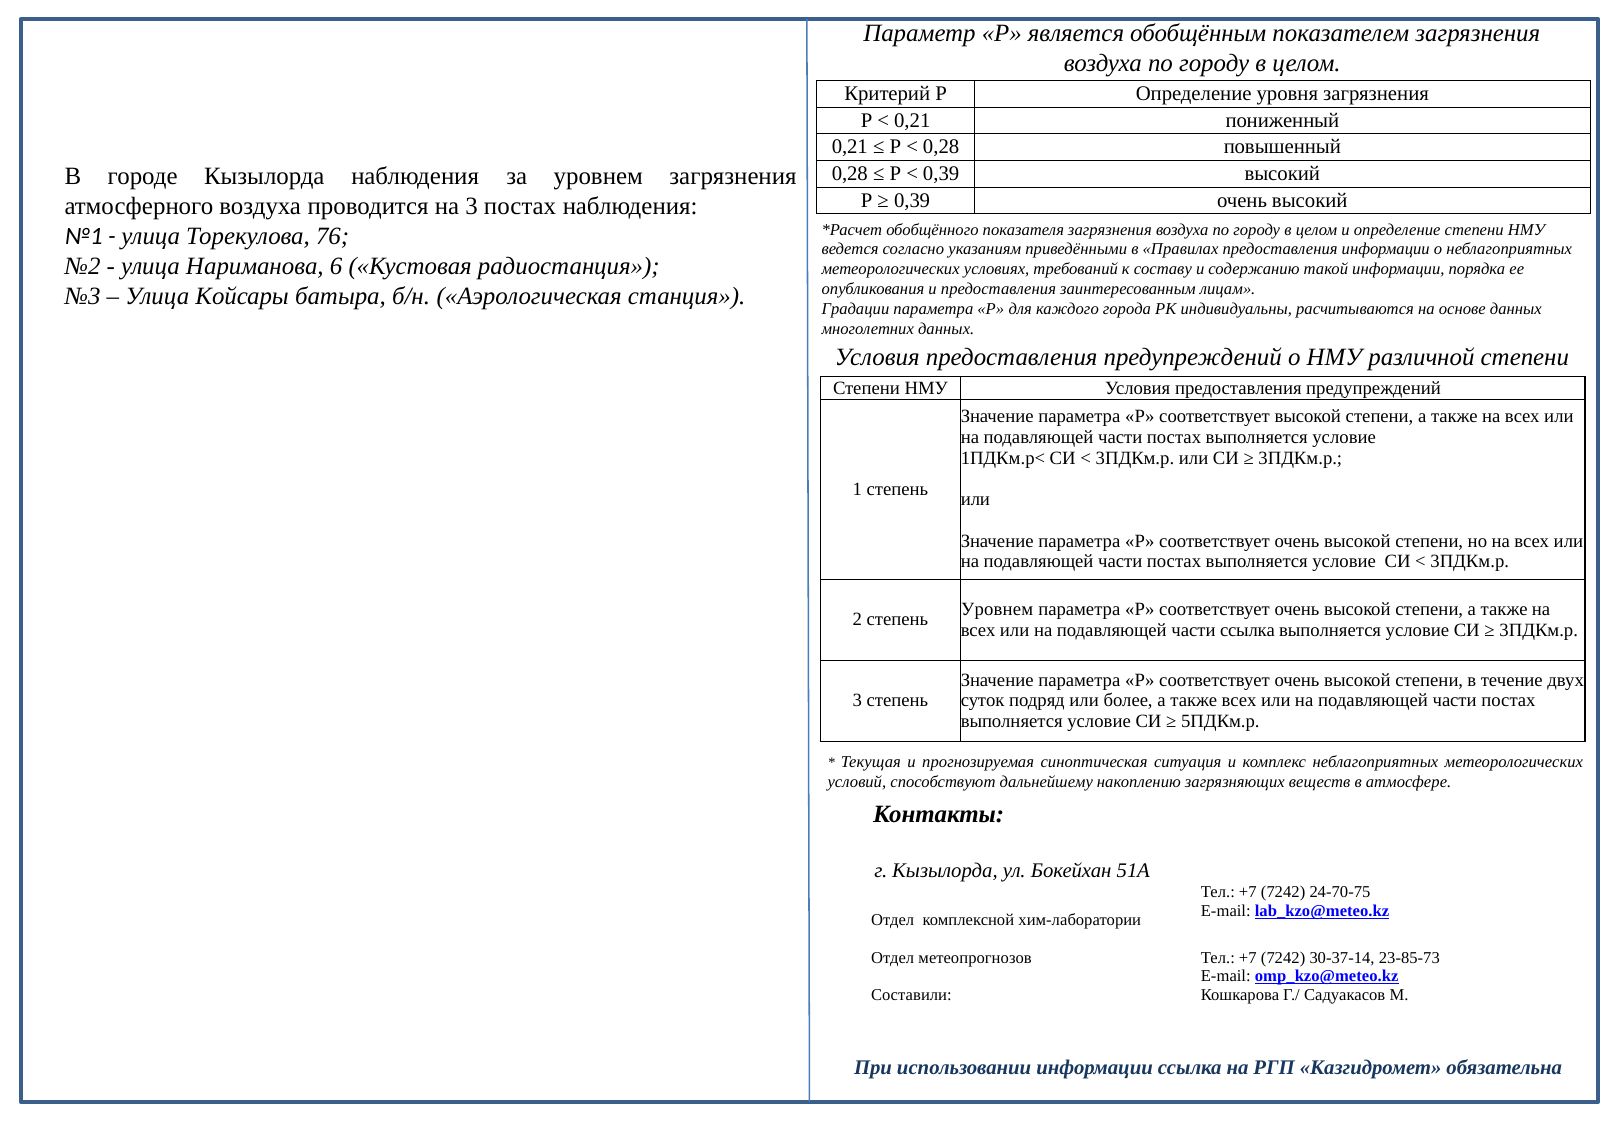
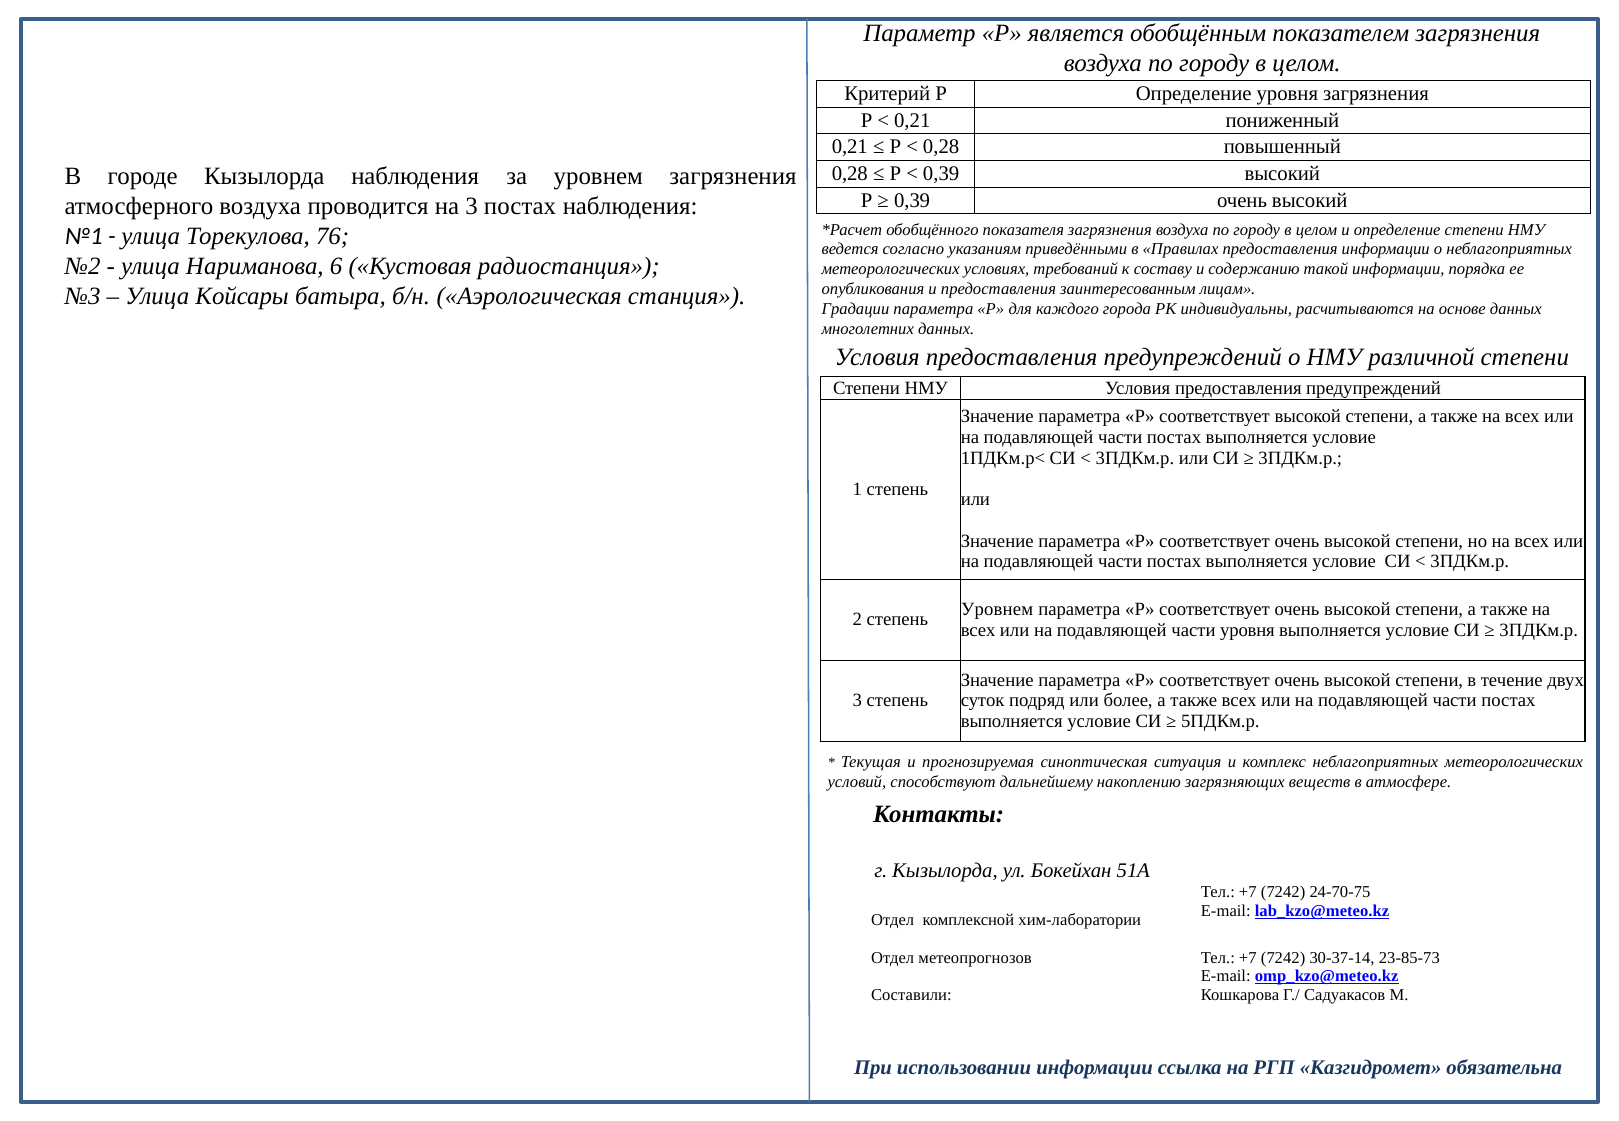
части ссылка: ссылка -> уровня
